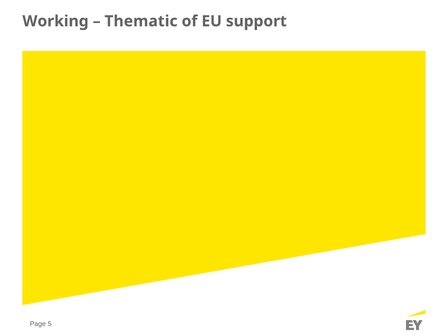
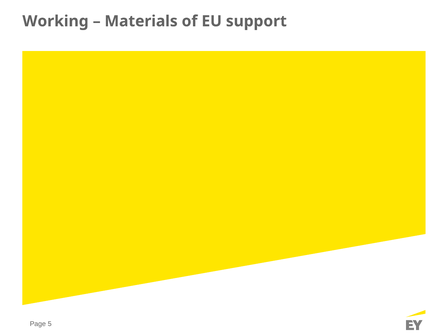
Thematic: Thematic -> Materials
